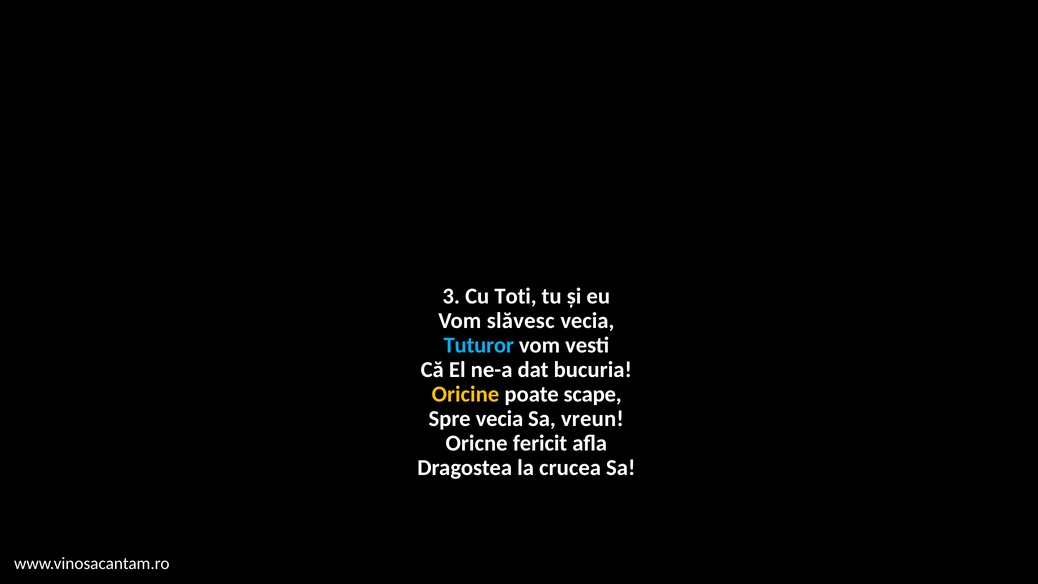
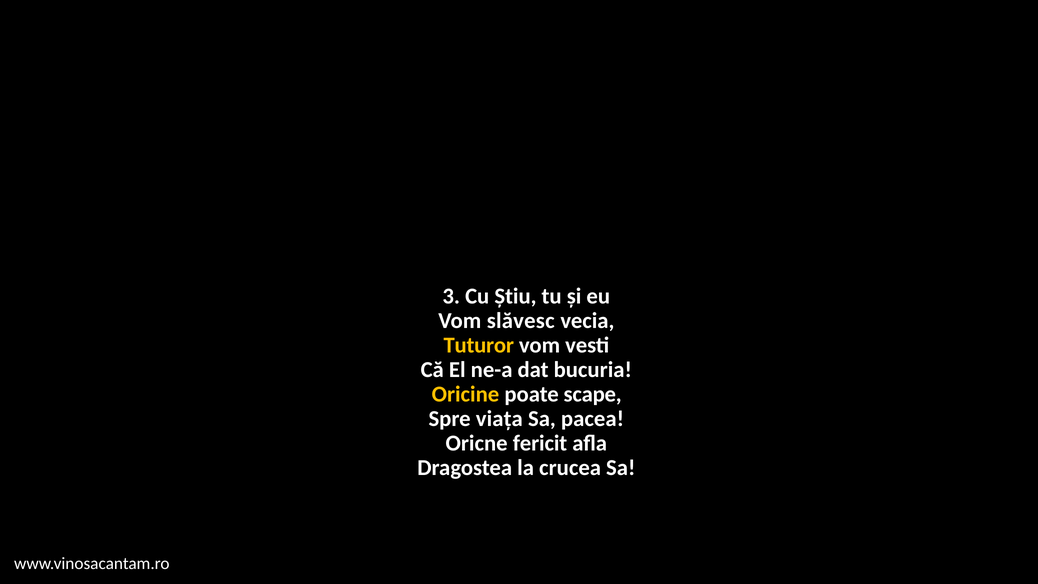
Toti: Toti -> Știu
Tuturor colour: light blue -> yellow
Spre vecia: vecia -> viața
vreun: vreun -> pacea
